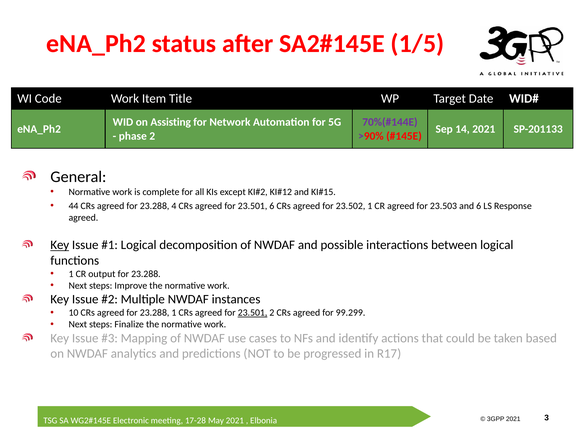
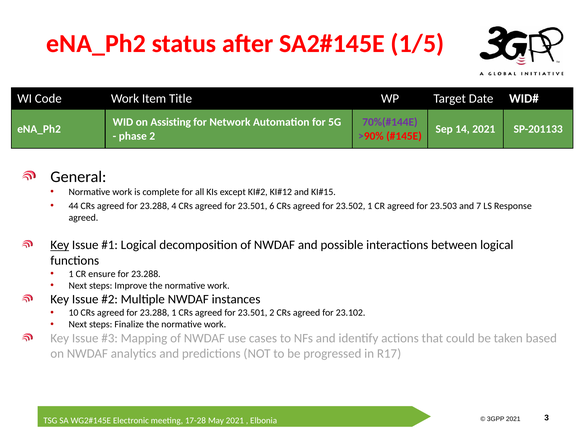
and 6: 6 -> 7
output: output -> ensure
23.501 at (253, 313) underline: present -> none
99.299: 99.299 -> 23.102
